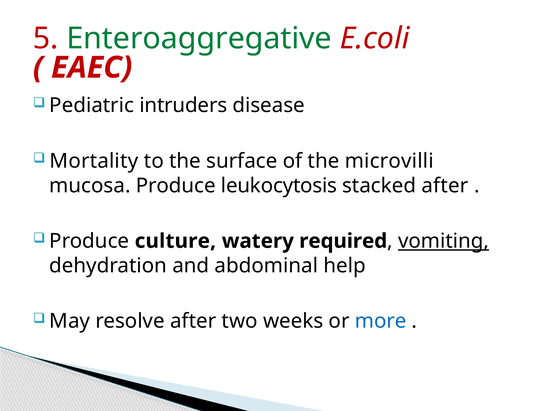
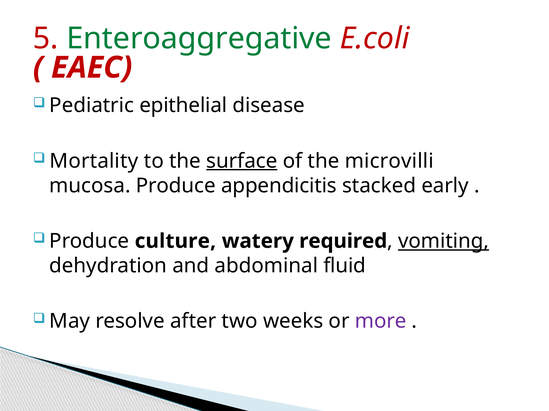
intruders: intruders -> epithelial
surface underline: none -> present
leukocytosis: leukocytosis -> appendicitis
stacked after: after -> early
help: help -> fluid
more colour: blue -> purple
